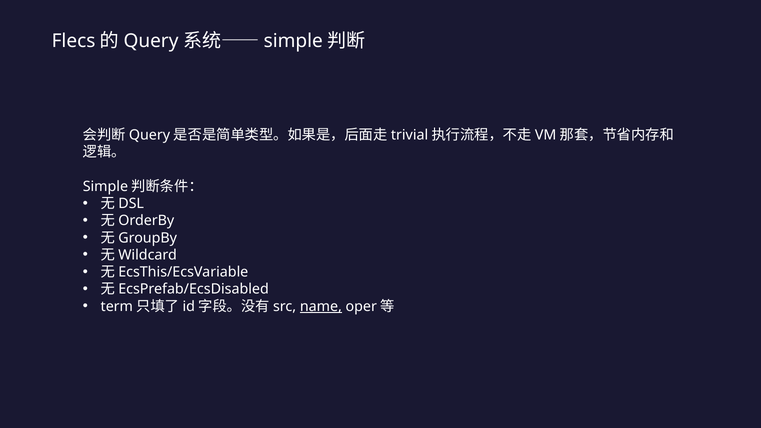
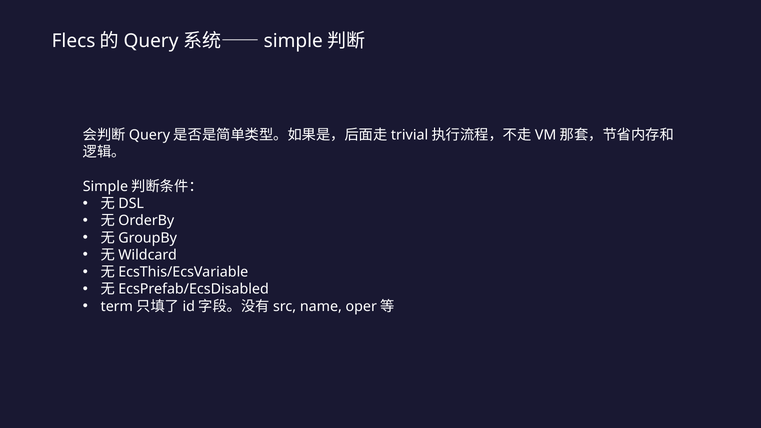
name underline: present -> none
